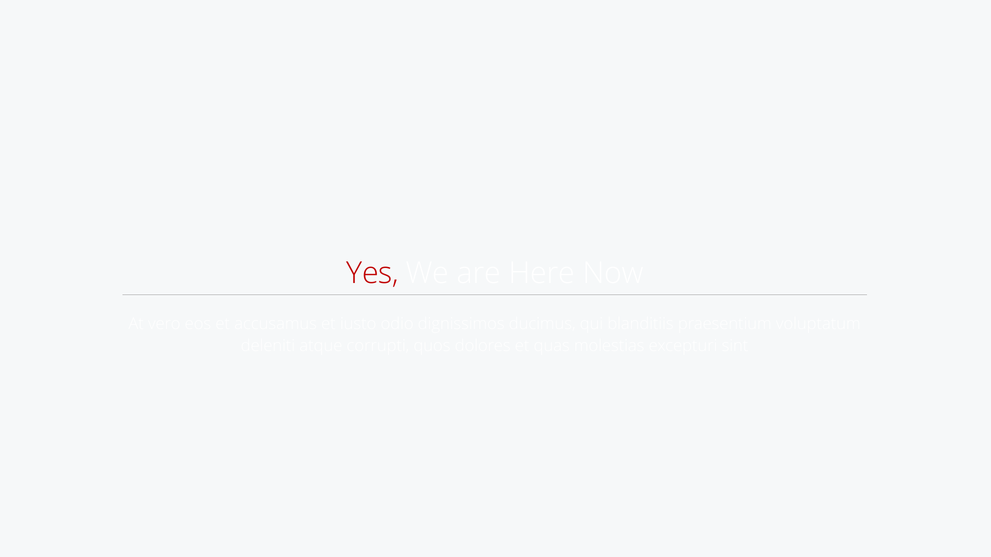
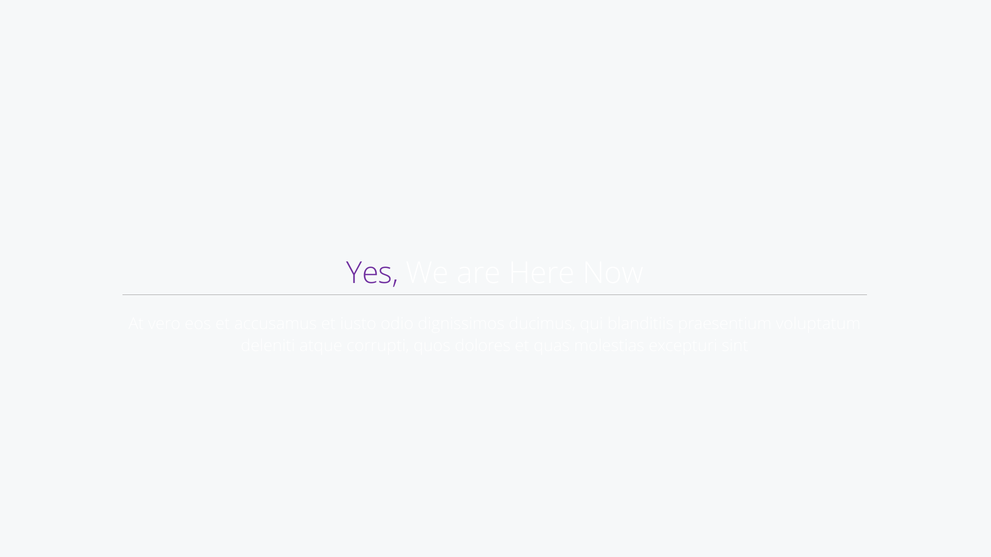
Yes colour: red -> purple
